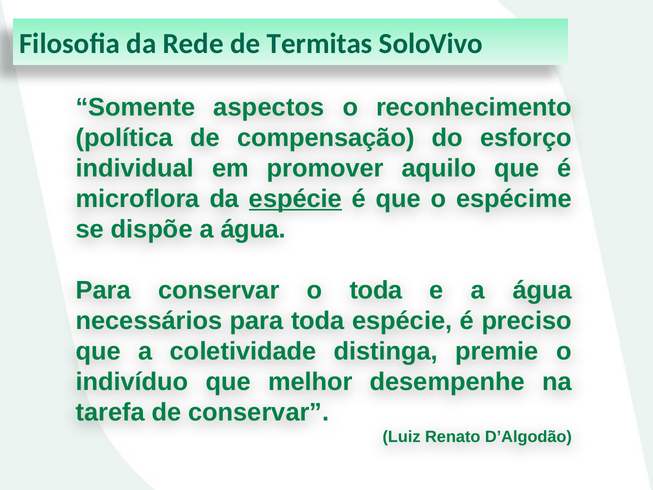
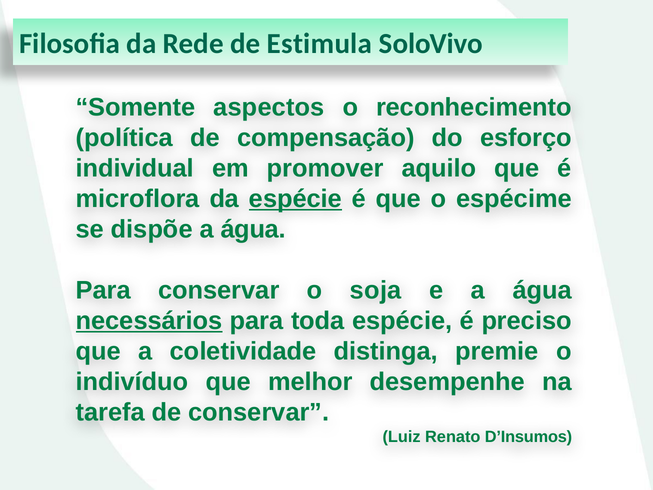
Termitas: Termitas -> Estimula
o toda: toda -> soja
necessários underline: none -> present
D’Algodão: D’Algodão -> D’Insumos
